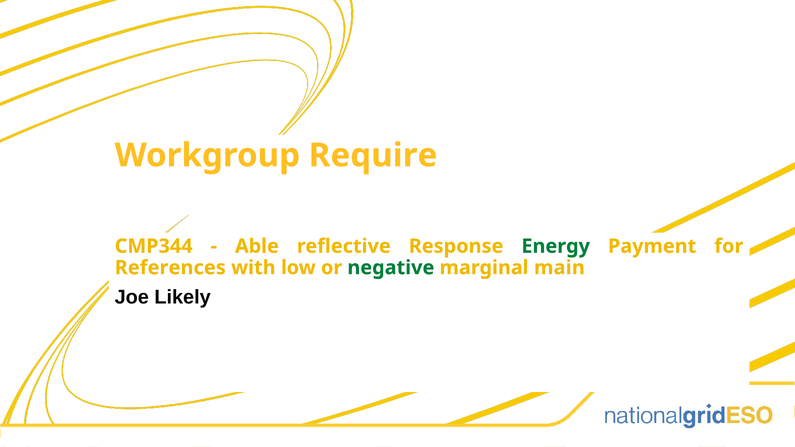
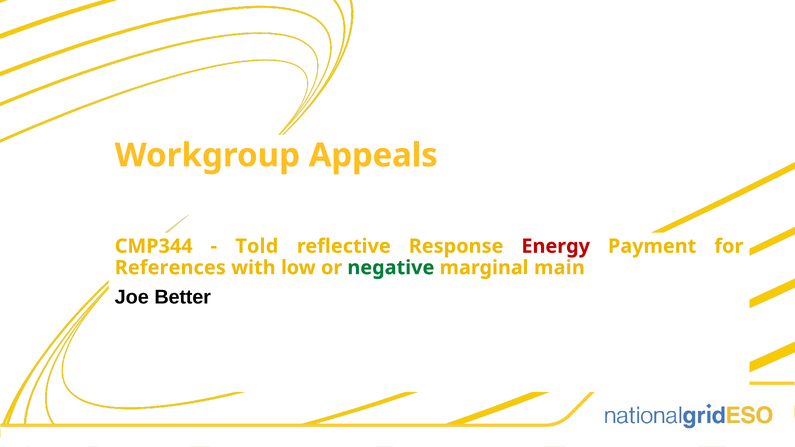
Require: Require -> Appeals
Able: Able -> Told
Energy colour: green -> red
Likely: Likely -> Better
